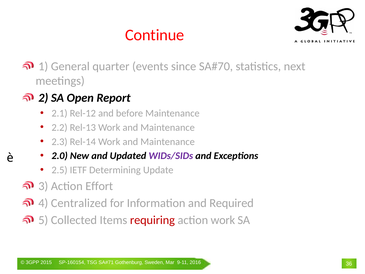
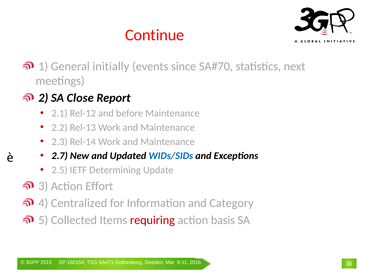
quarter: quarter -> initially
Open: Open -> Close
2.0: 2.0 -> 2.7
WIDs/SIDs colour: purple -> blue
Required: Required -> Category
action work: work -> basis
